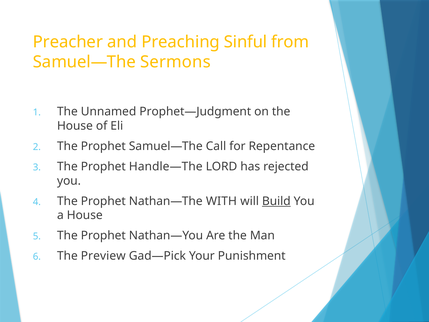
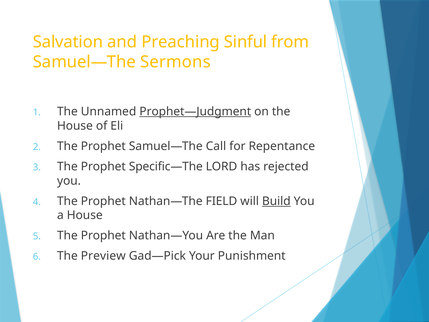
Preacher: Preacher -> Salvation
Prophet—Judgment underline: none -> present
Handle—The: Handle—The -> Specific—The
WITH: WITH -> FIELD
